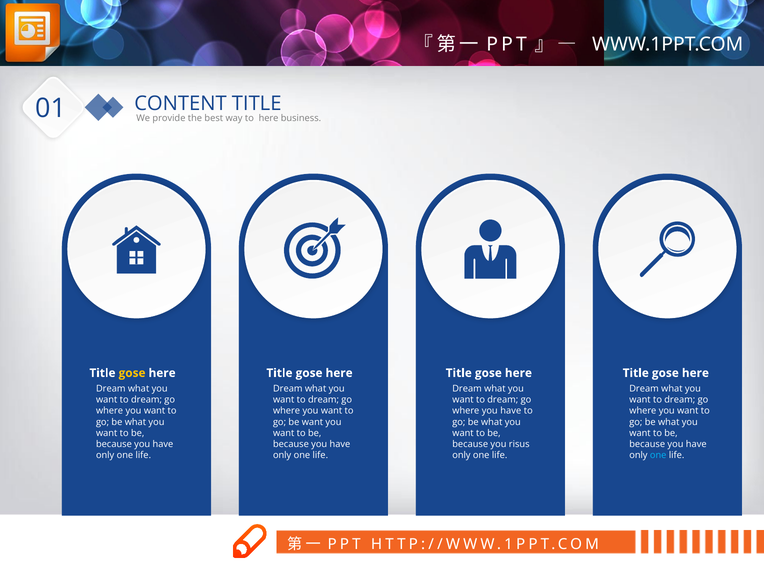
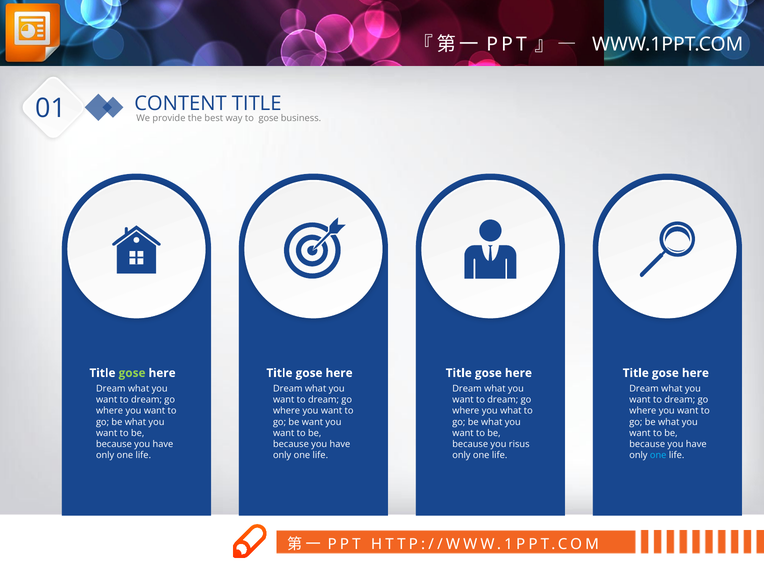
to here: here -> gose
gose at (132, 373) colour: yellow -> light green
where you have: have -> what
